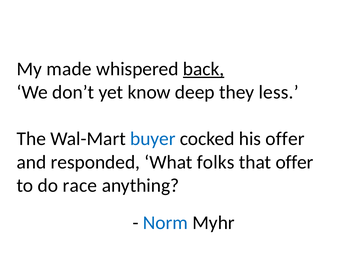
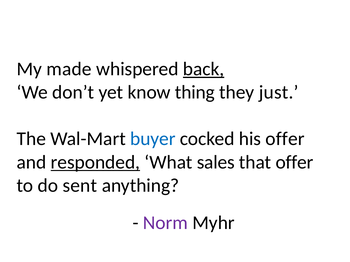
deep: deep -> thing
less: less -> just
responded underline: none -> present
folks: folks -> sales
race: race -> sent
Norm colour: blue -> purple
